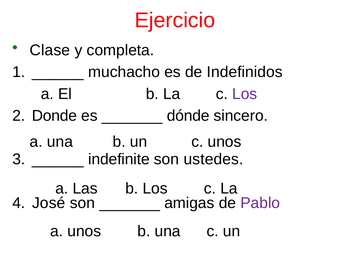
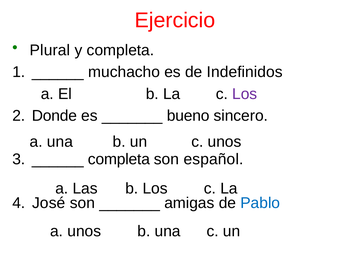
Clase: Clase -> Plural
dónde: dónde -> bueno
indefinite at (119, 159): indefinite -> completa
ustedes: ustedes -> español
Pablo colour: purple -> blue
